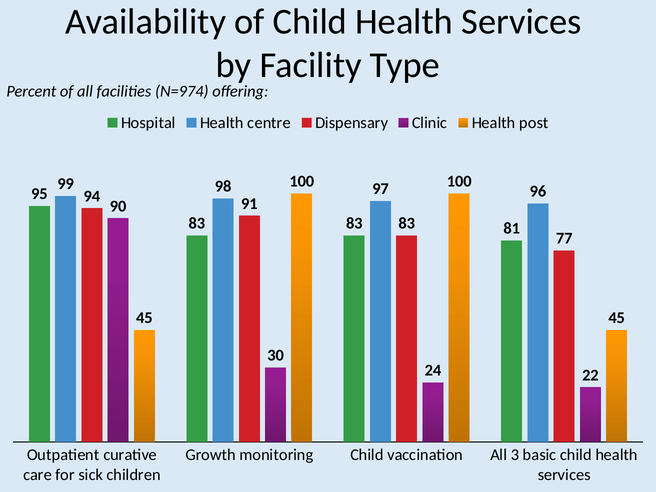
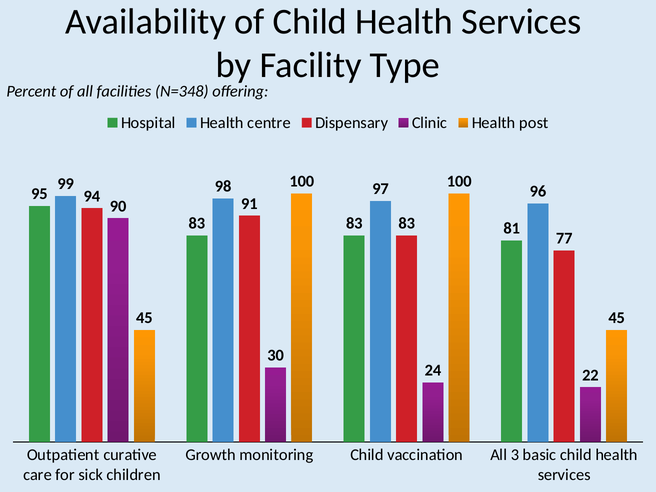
N=974: N=974 -> N=348
